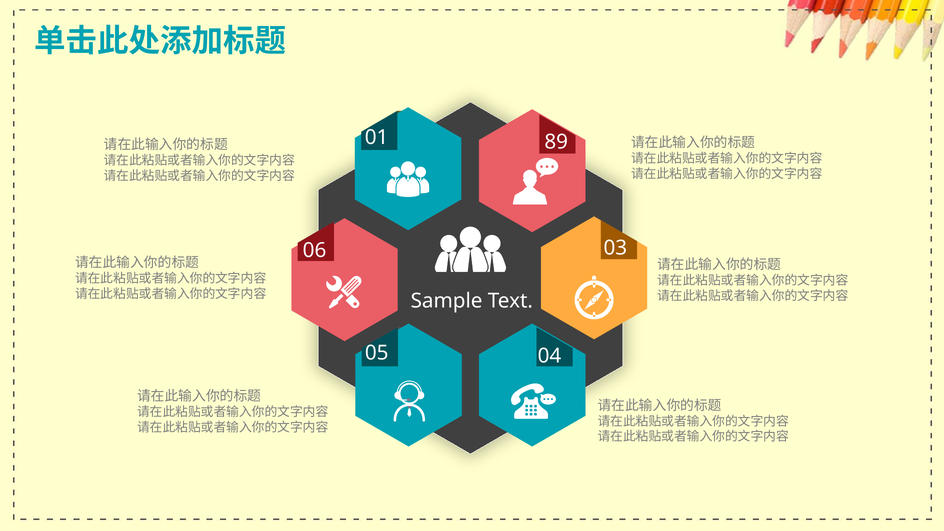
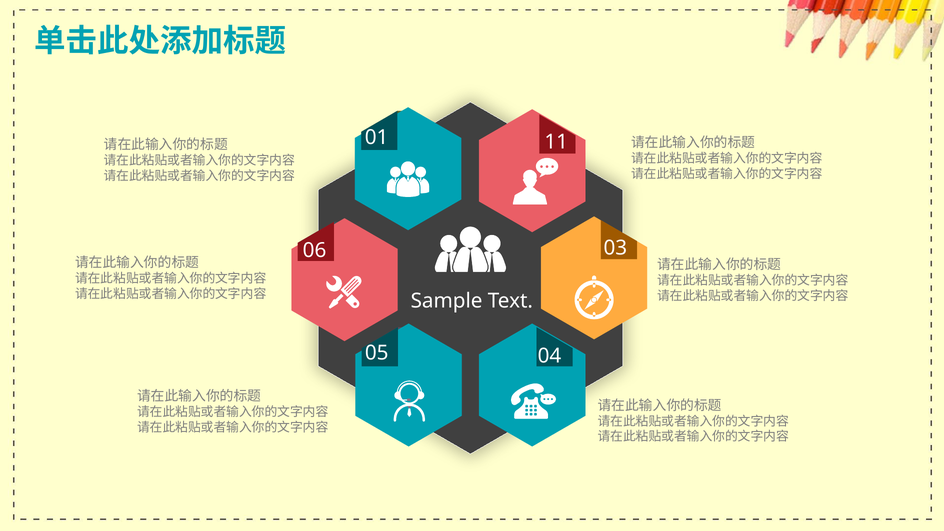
89: 89 -> 11
